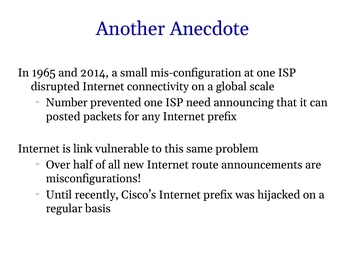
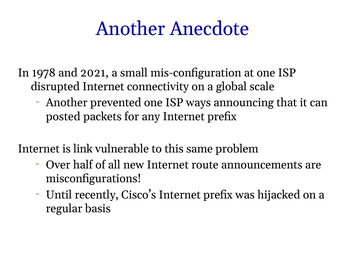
1965: 1965 -> 1978
2014: 2014 -> 2021
Number at (67, 103): Number -> Another
need: need -> ways
